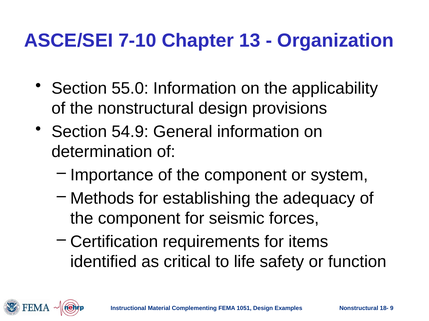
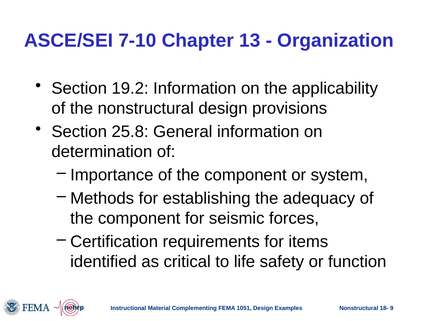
55.0: 55.0 -> 19.2
54.9: 54.9 -> 25.8
